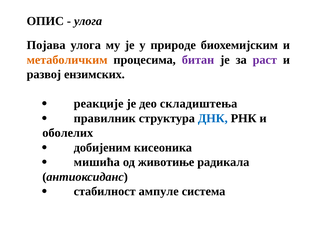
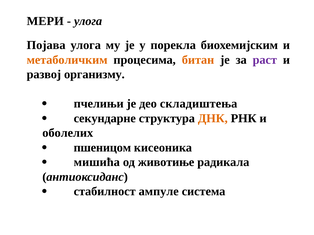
ОПИС: ОПИС -> МЕРИ
природе: природе -> порекла
битан colour: purple -> orange
ензимских: ензимских -> организму
реакције: реакције -> пчелињи
правилник: правилник -> секундарне
ДНК colour: blue -> orange
добијеним: добијеним -> пшеницом
